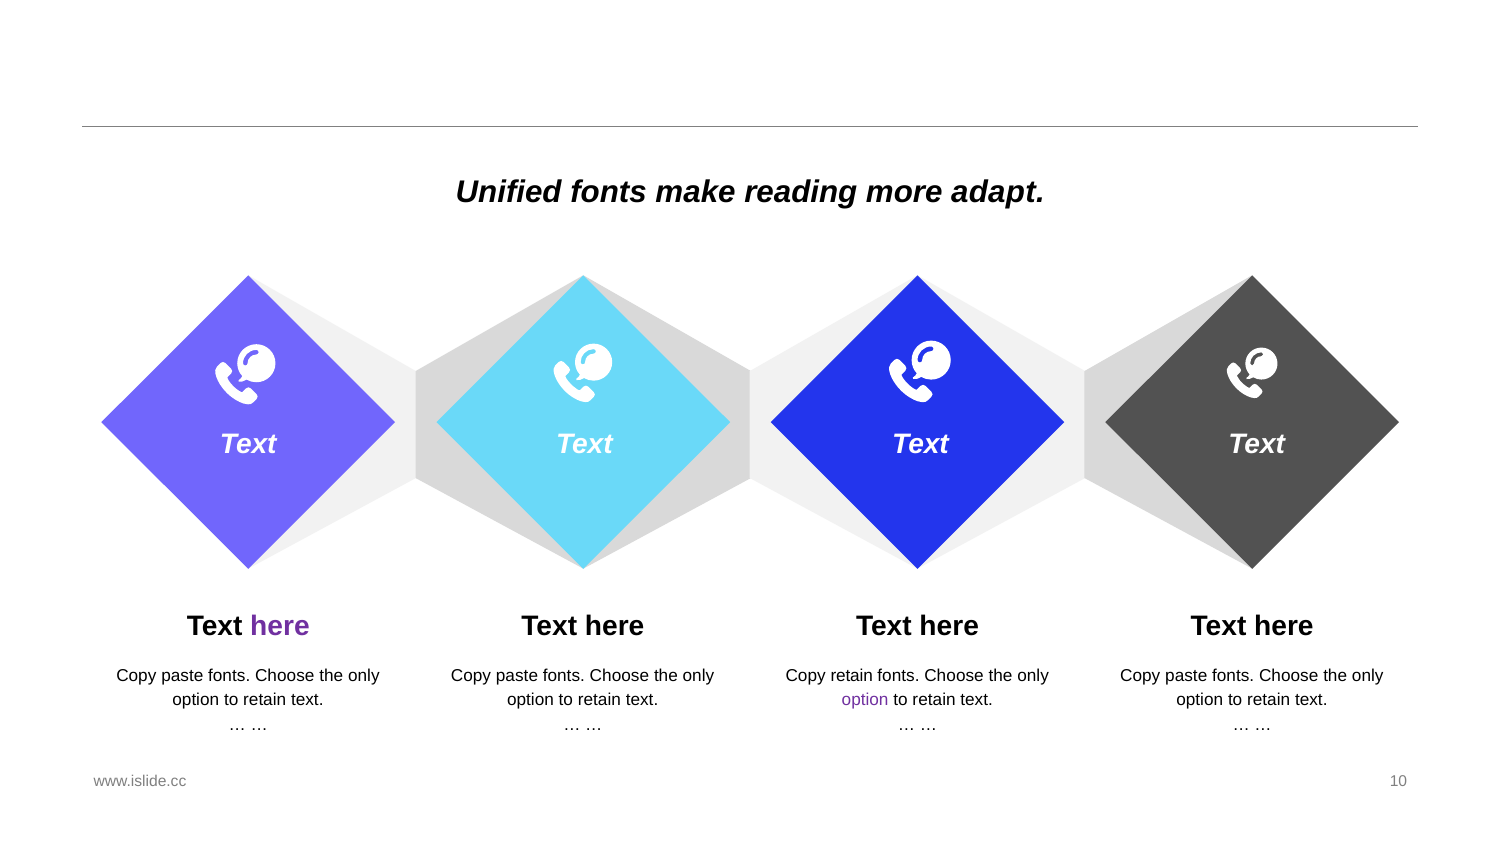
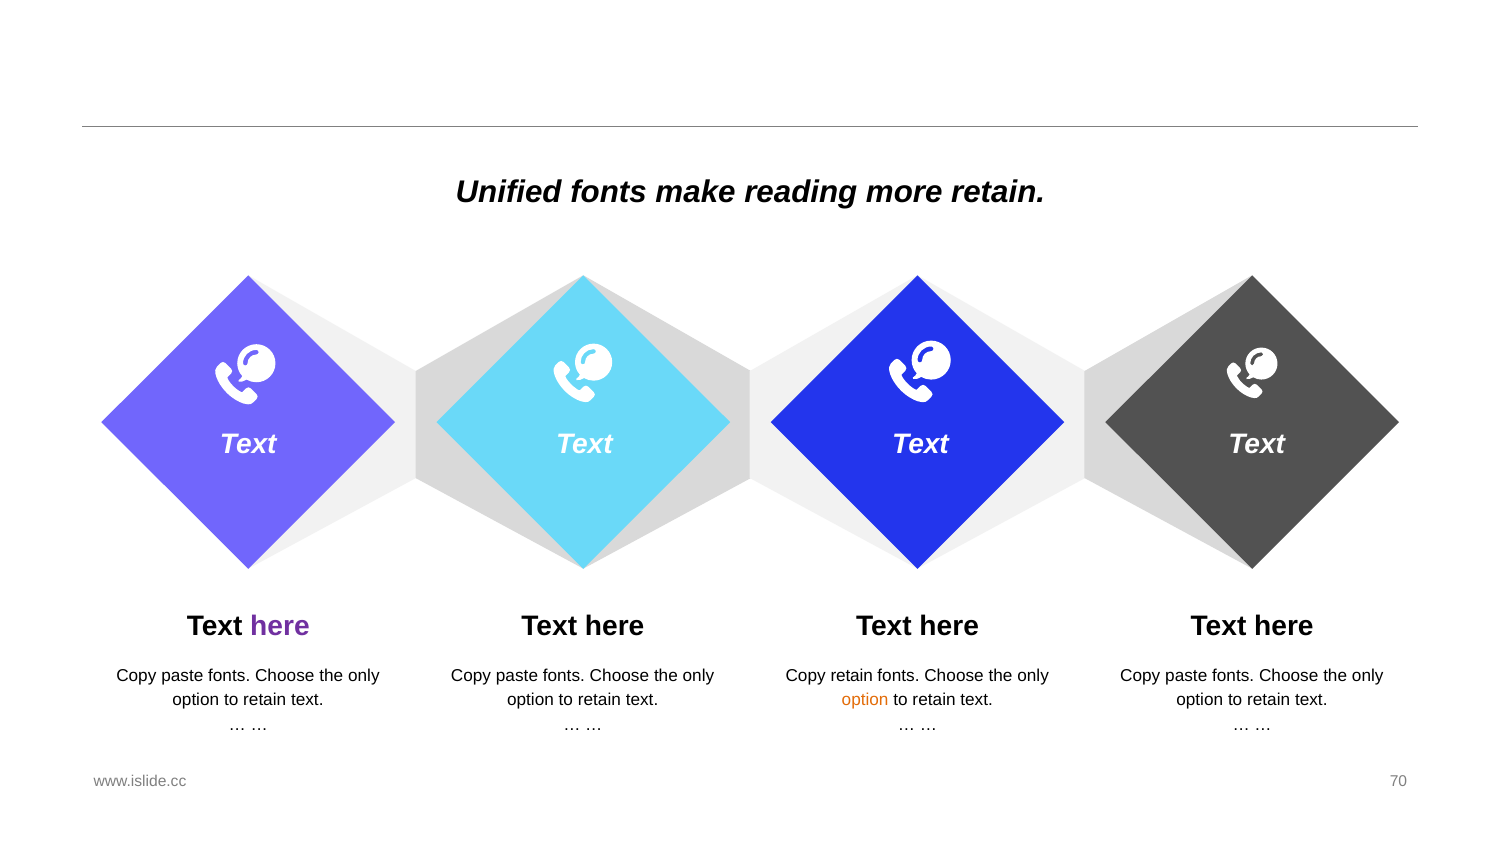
more adapt: adapt -> retain
option at (865, 701) colour: purple -> orange
10: 10 -> 70
